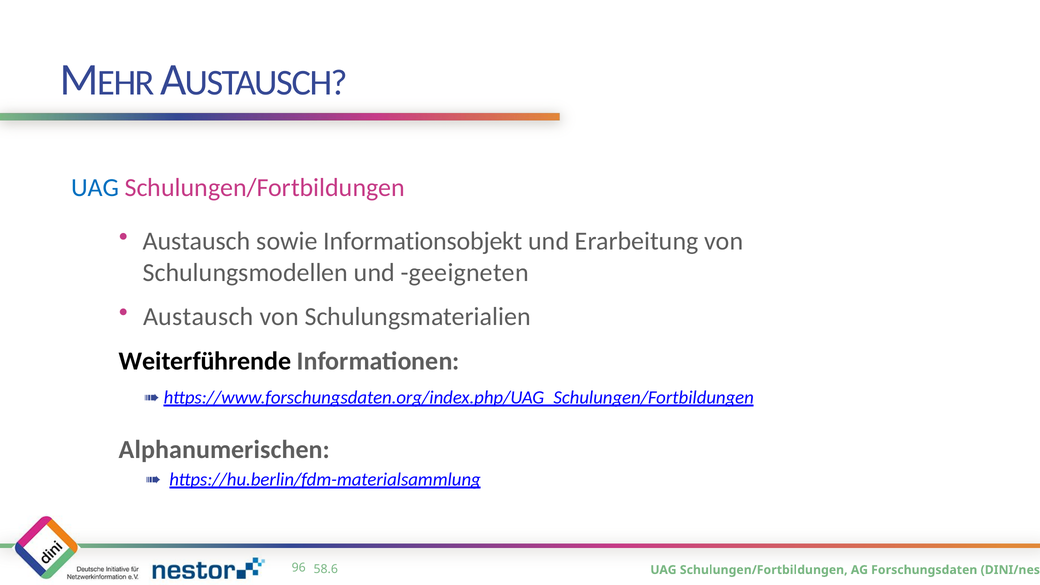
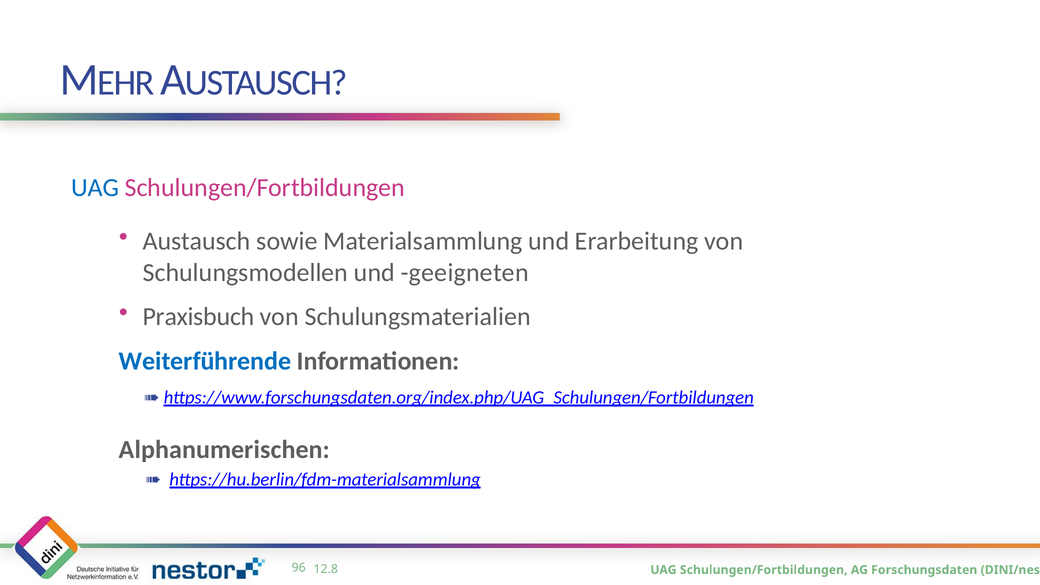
Informationsobjekt: Informationsobjekt -> Materialsammlung
Austausch at (198, 317): Austausch -> Praxisbuch
Weiterführende colour: black -> blue
58.6: 58.6 -> 12.8
